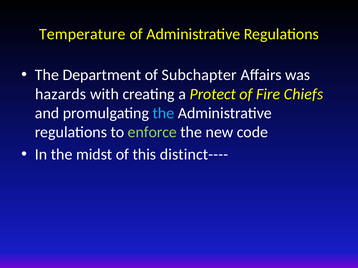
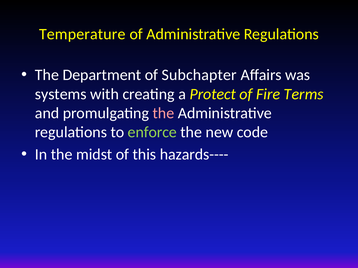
hazards: hazards -> systems
Chiefs: Chiefs -> Terms
the at (163, 113) colour: light blue -> pink
distinct----: distinct---- -> hazards----
